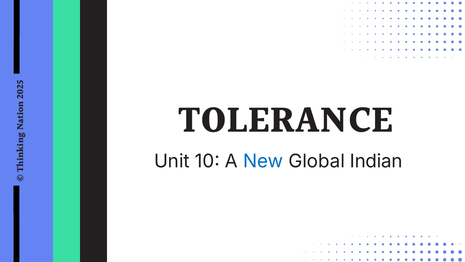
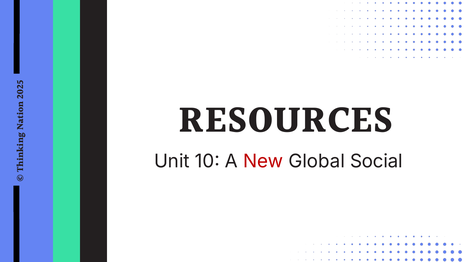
TOLERANCE: TOLERANCE -> RESOURCES
New colour: blue -> red
Indian: Indian -> Social
